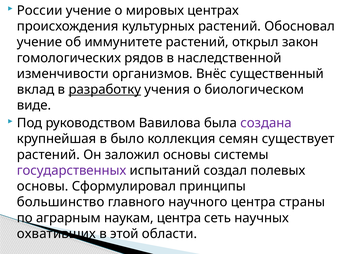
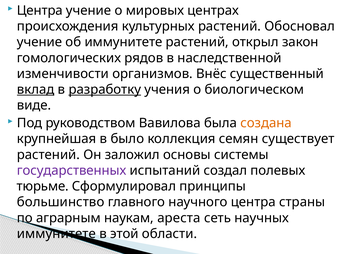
России at (40, 11): России -> Центра
вклад underline: none -> present
создана colour: purple -> orange
основы at (43, 187): основы -> тюрьме
наукам центра: центра -> ареста
охвативших at (56, 234): охвативших -> иммунитете
